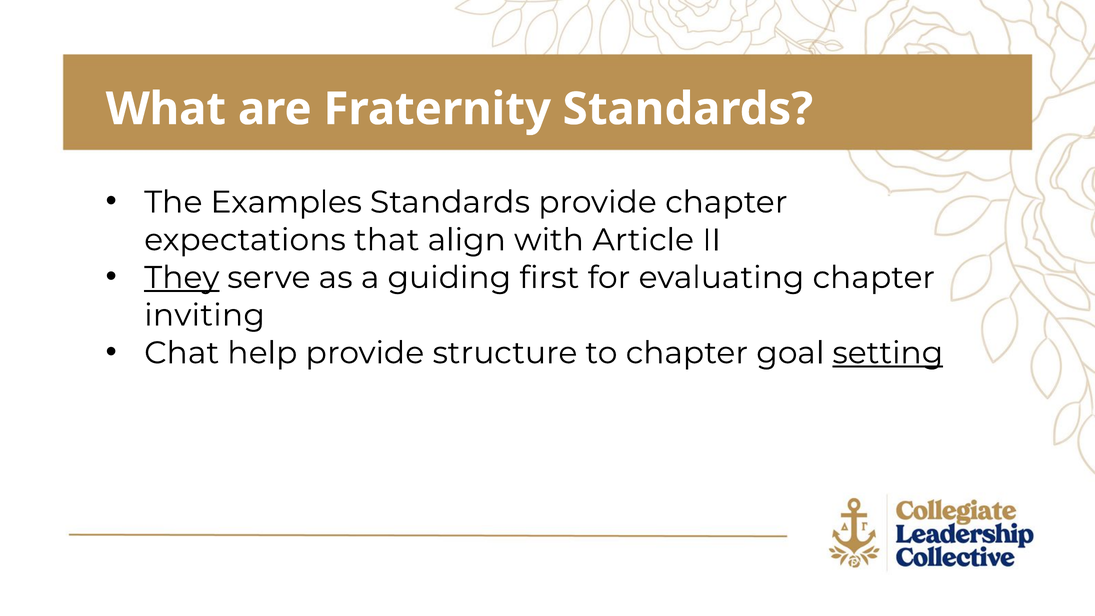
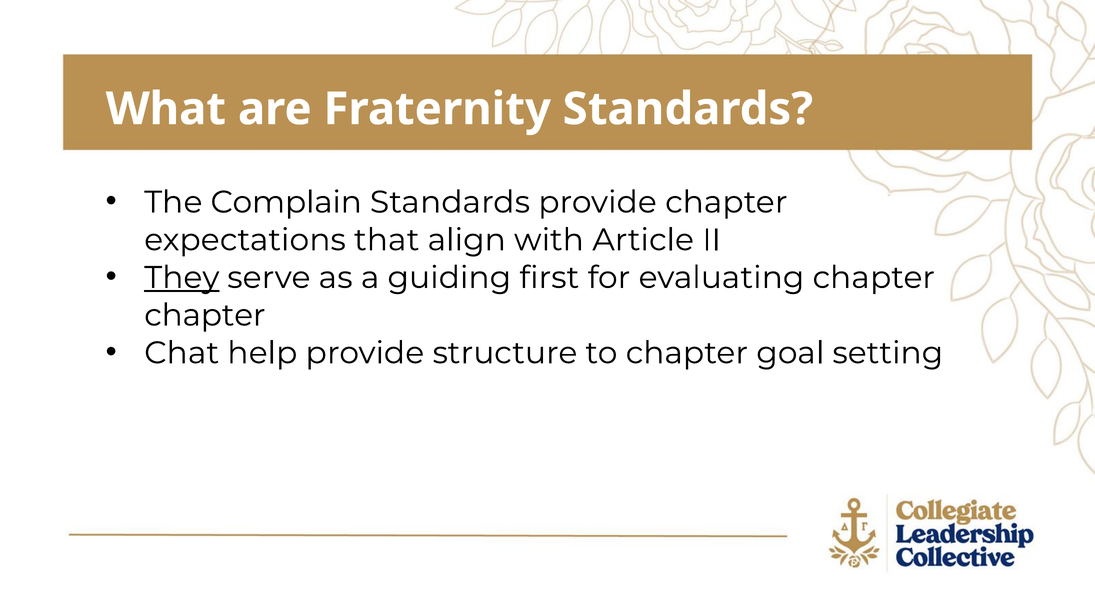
Examples: Examples -> Complain
inviting at (205, 315): inviting -> chapter
setting underline: present -> none
